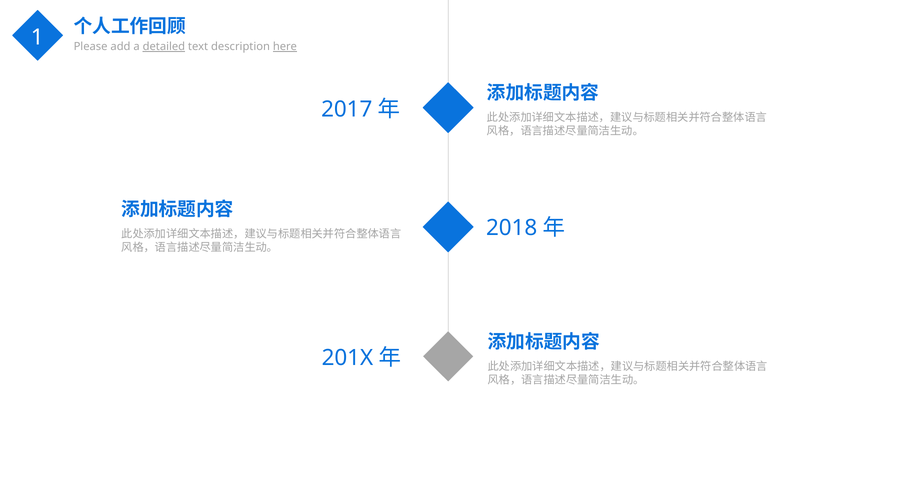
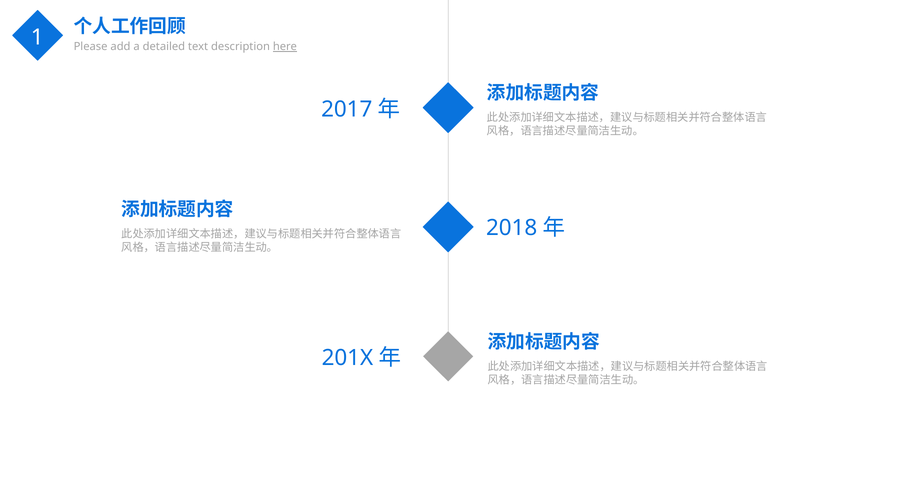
detailed underline: present -> none
